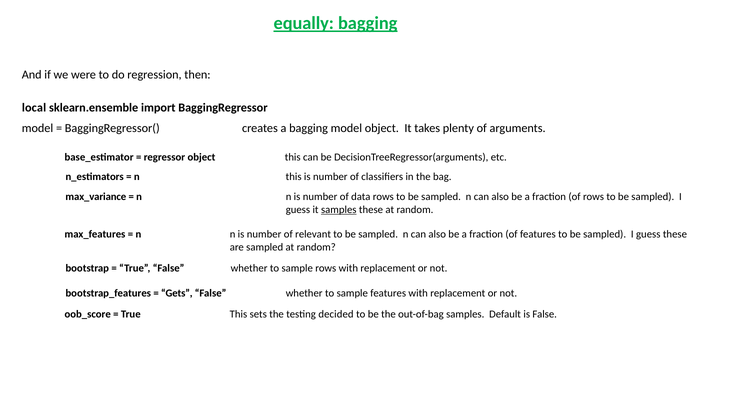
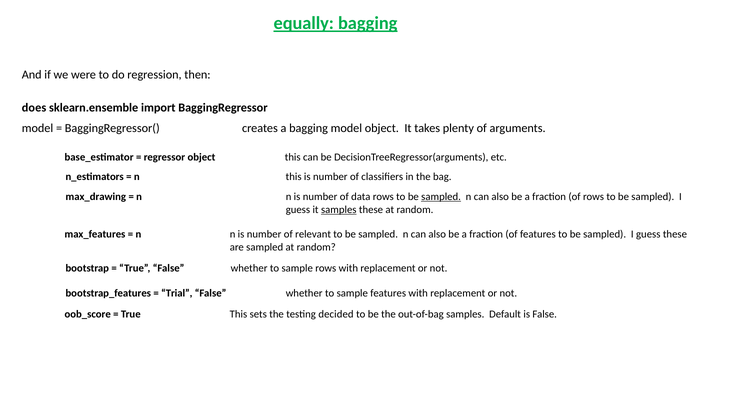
local: local -> does
max_variance: max_variance -> max_drawing
sampled at (441, 197) underline: none -> present
Gets: Gets -> Trial
